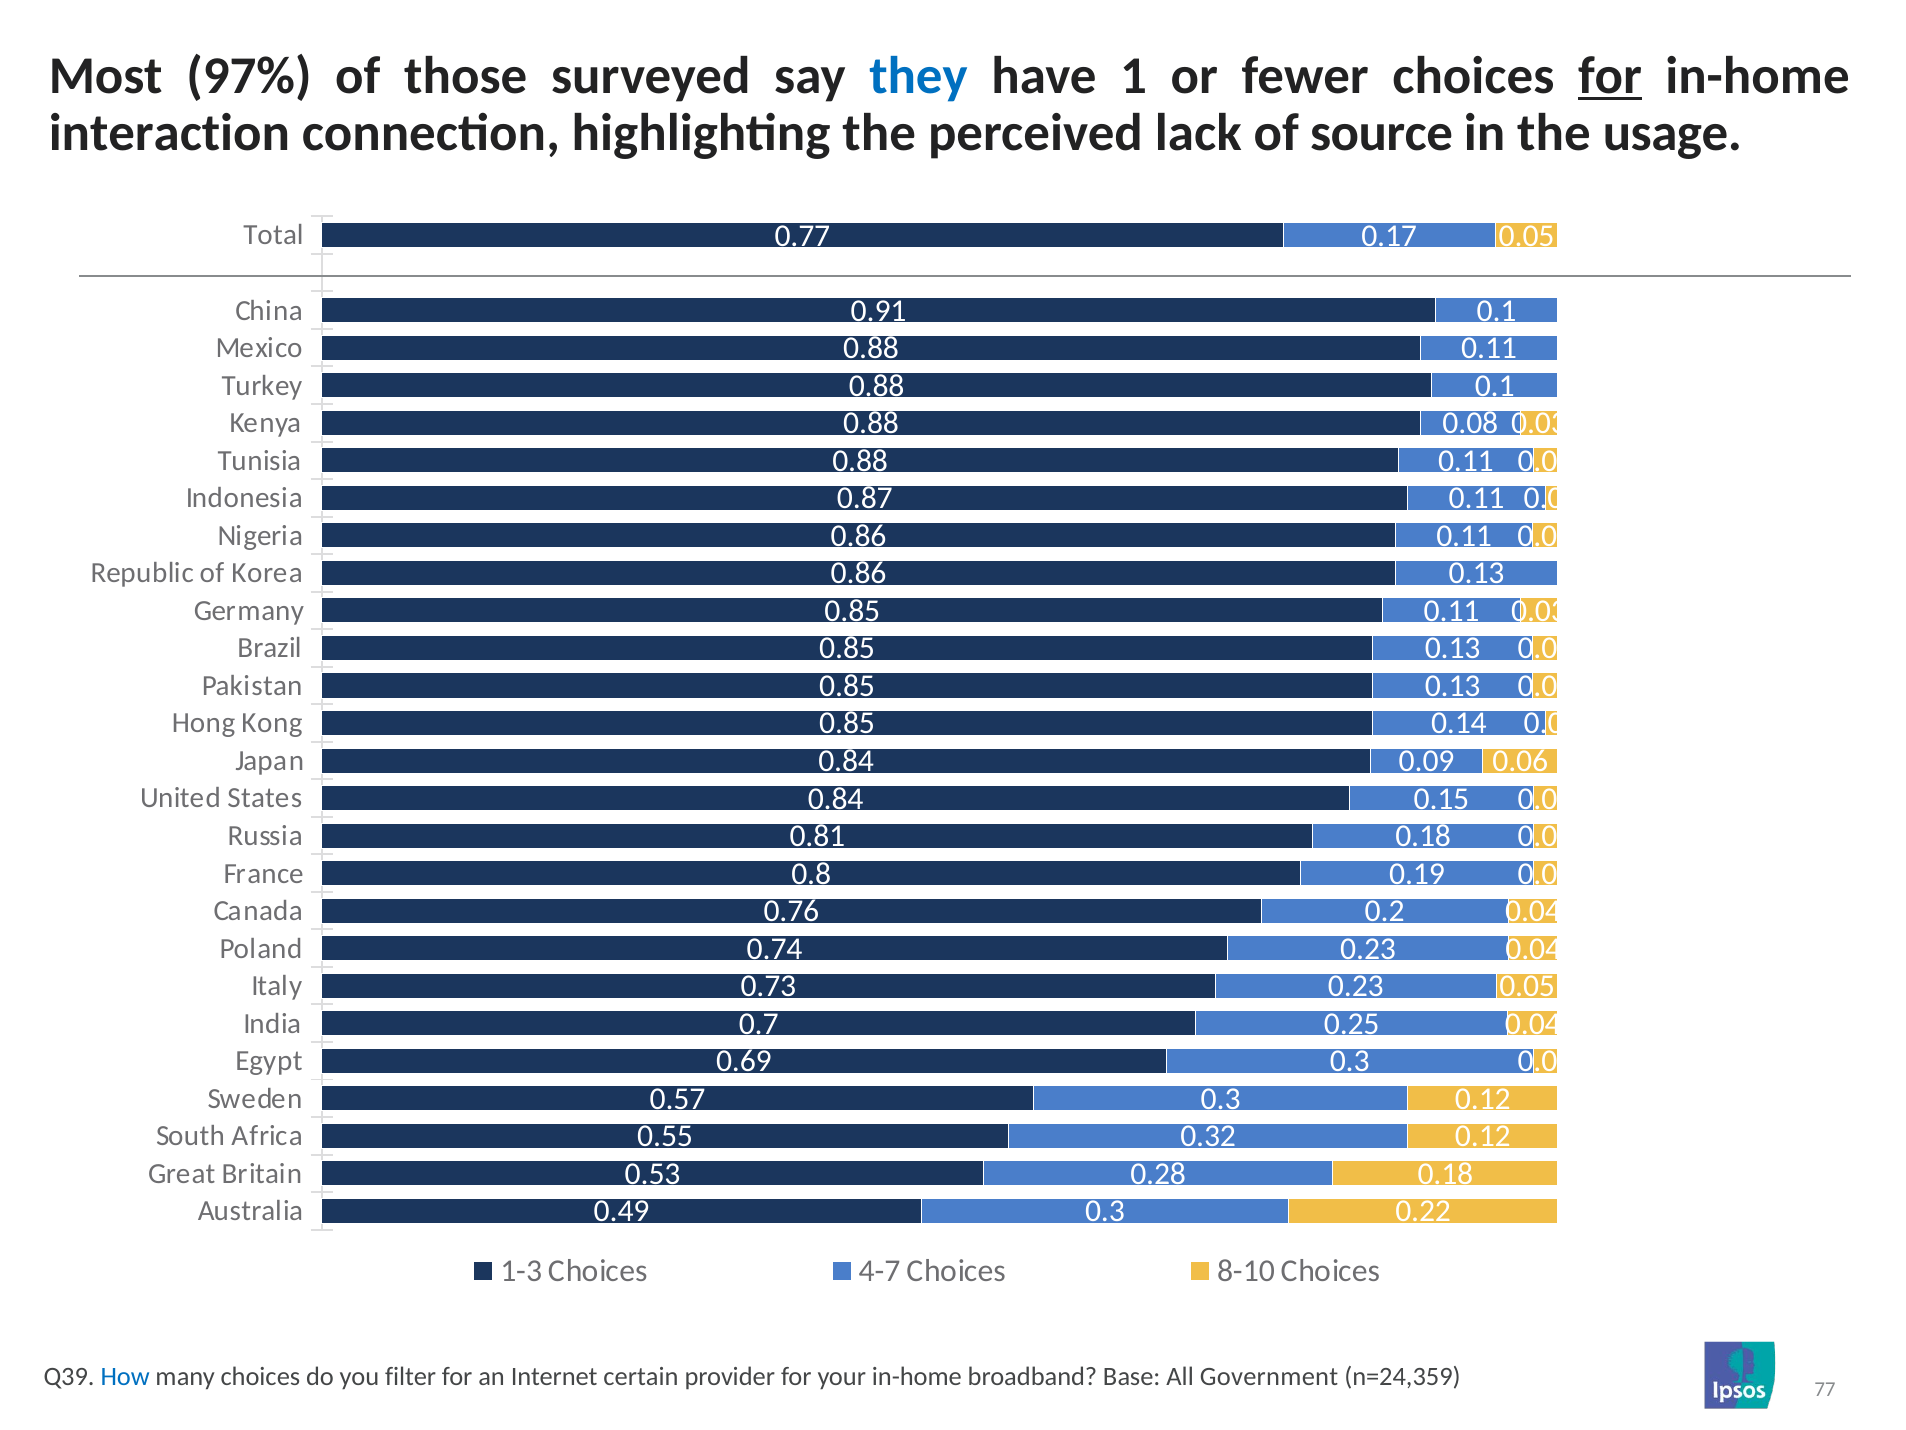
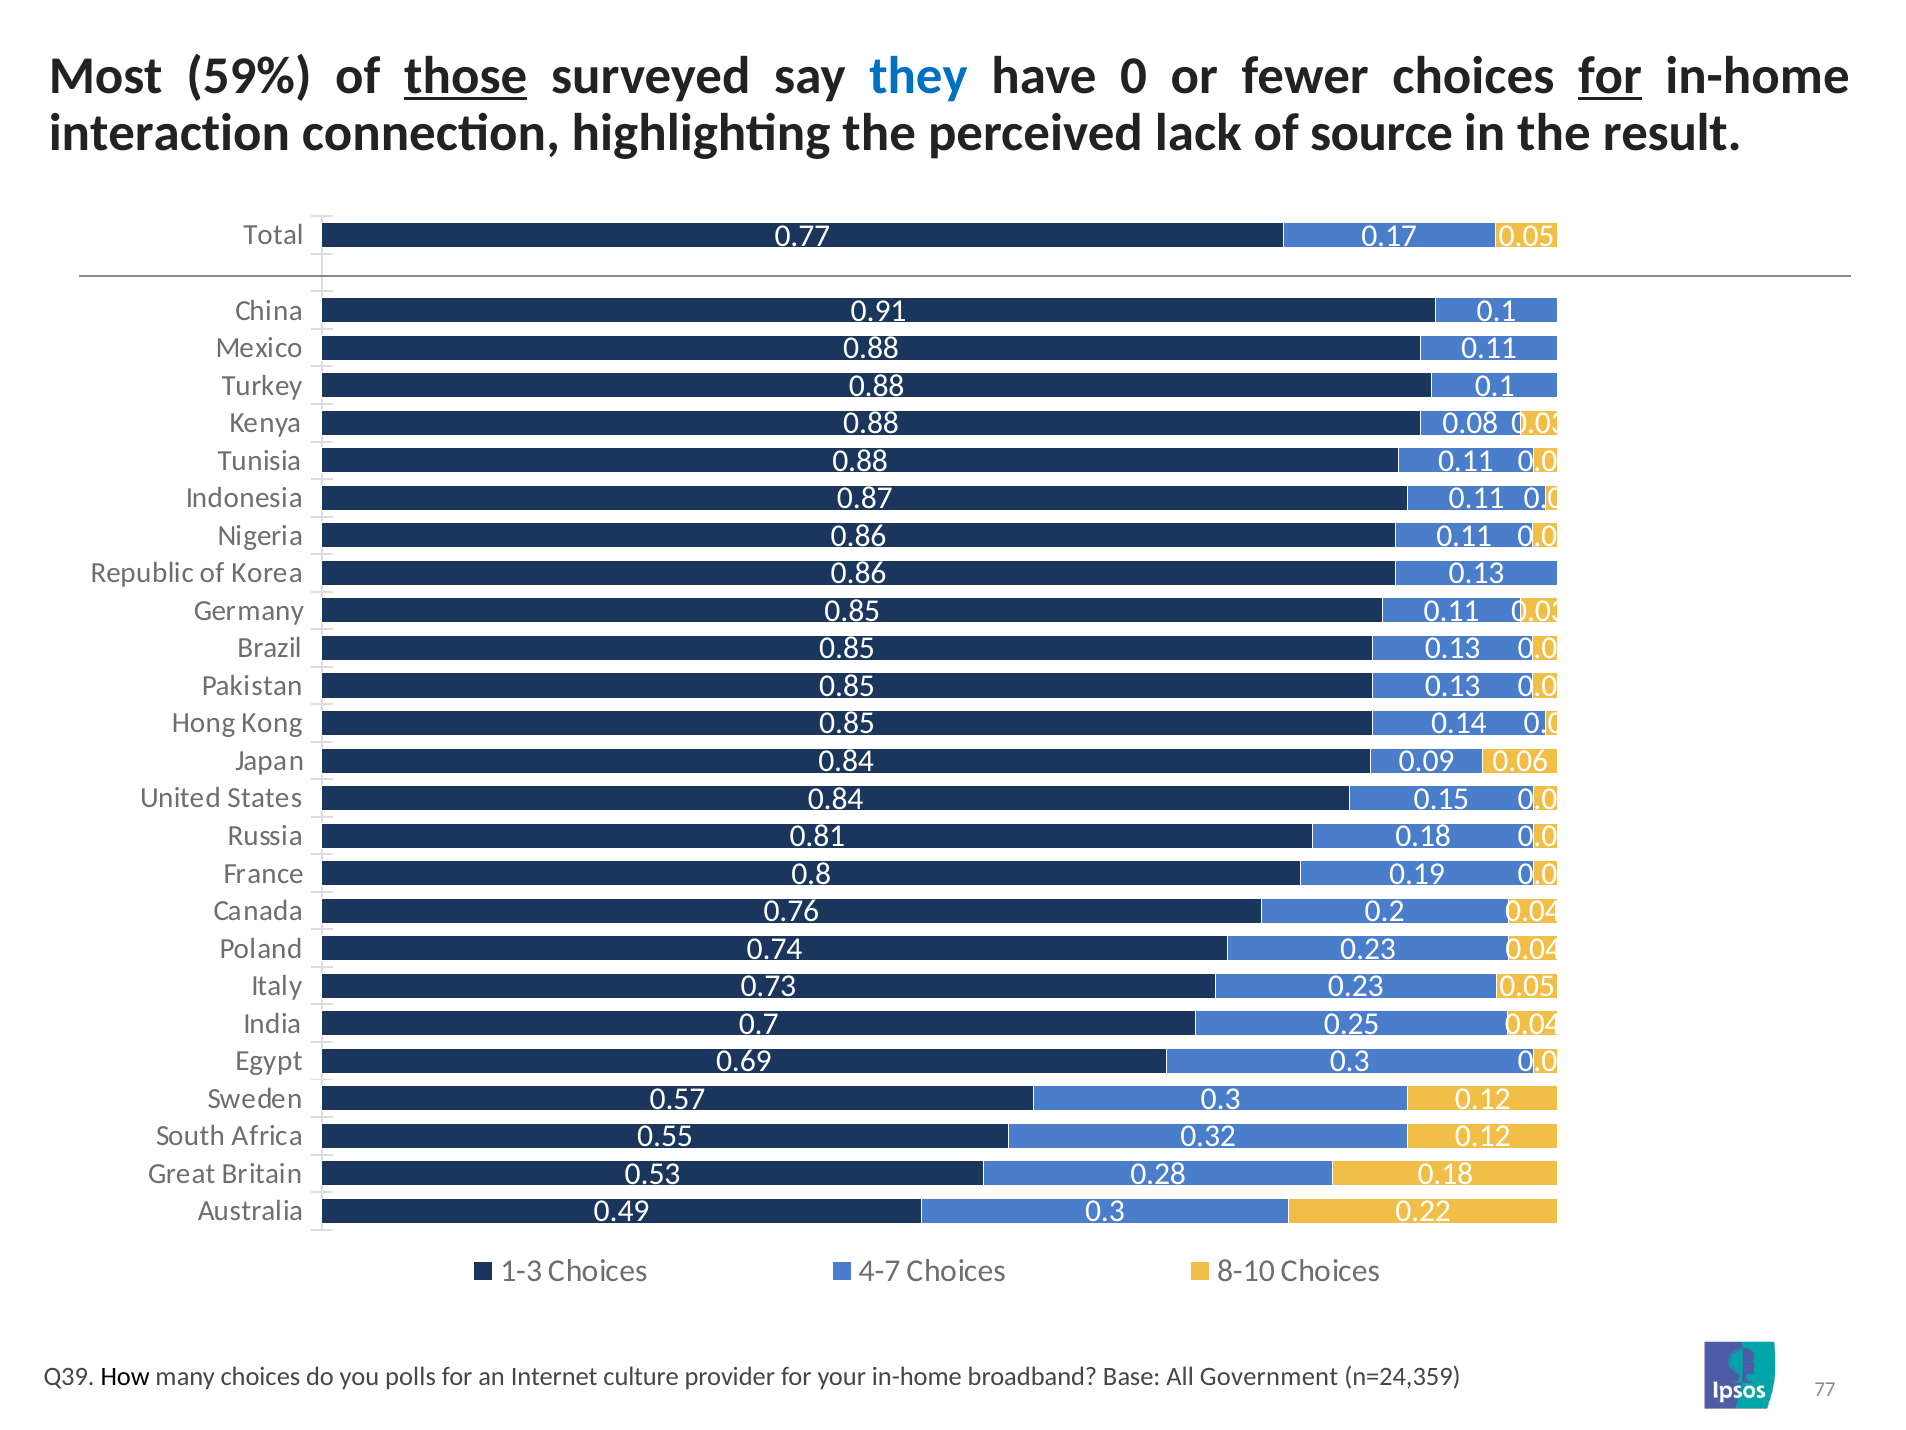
97%: 97% -> 59%
those underline: none -> present
1: 1 -> 0
usage: usage -> result
How colour: blue -> black
filter: filter -> polls
certain: certain -> culture
